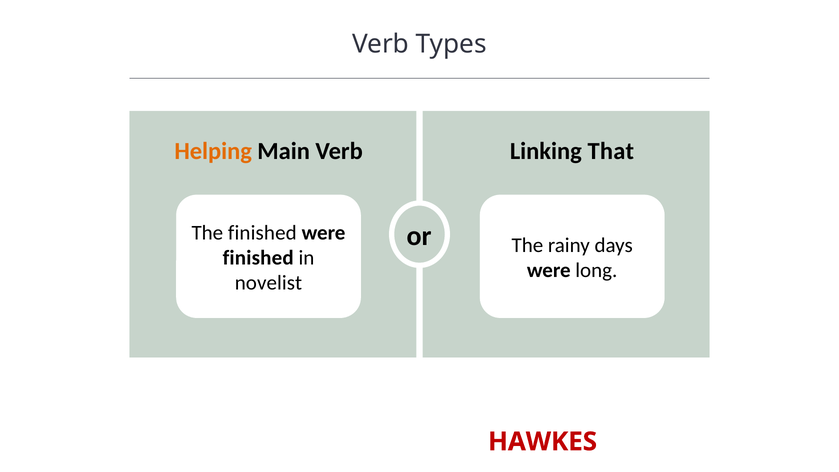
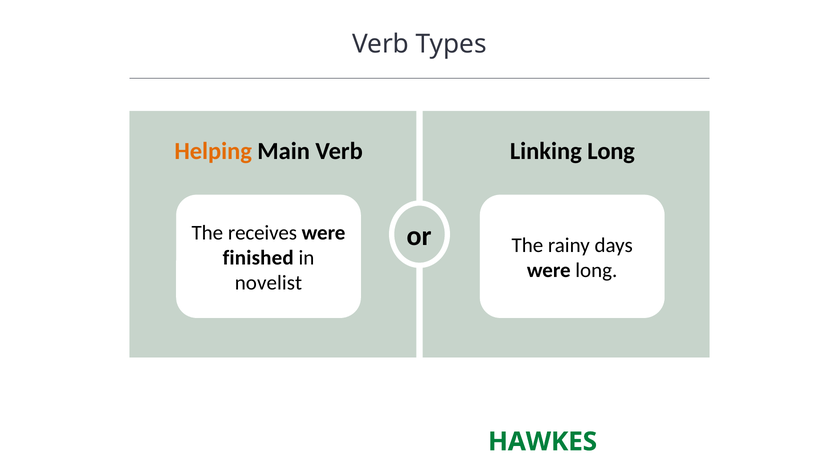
Linking That: That -> Long
The finished: finished -> receives
HAWKES colour: red -> green
